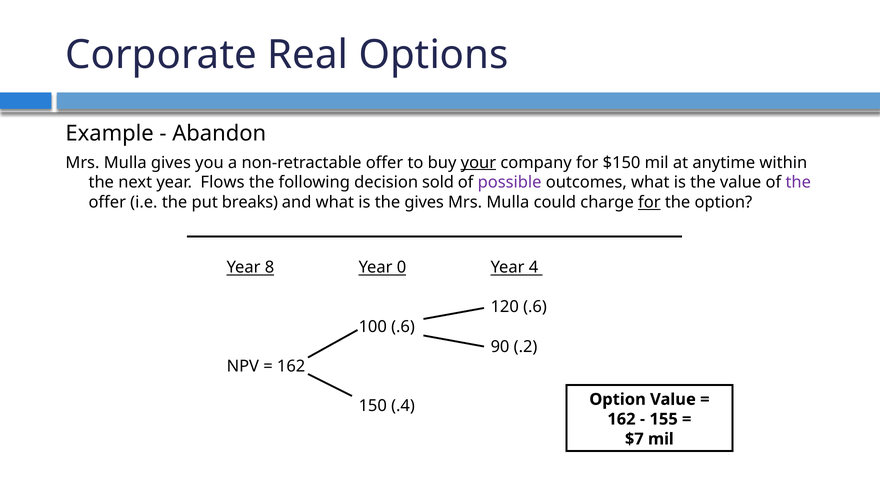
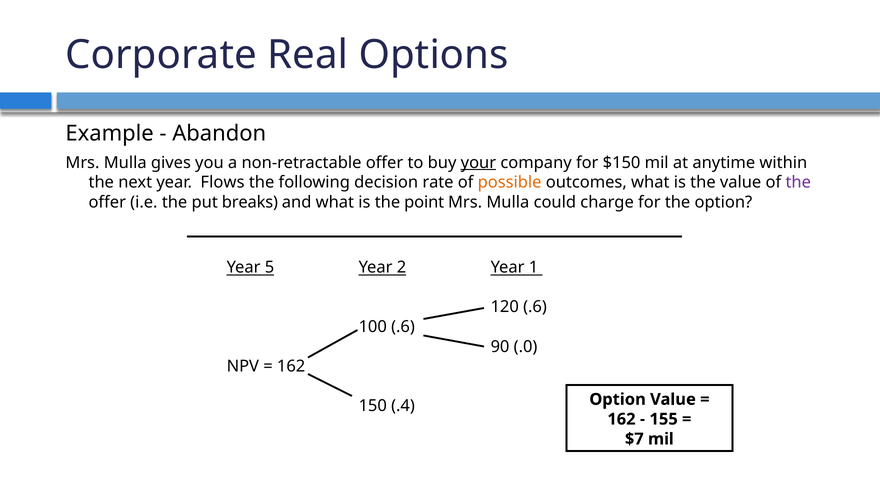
sold: sold -> rate
possible colour: purple -> orange
the gives: gives -> point
for at (649, 202) underline: present -> none
8: 8 -> 5
0: 0 -> 2
4: 4 -> 1
.2: .2 -> .0
